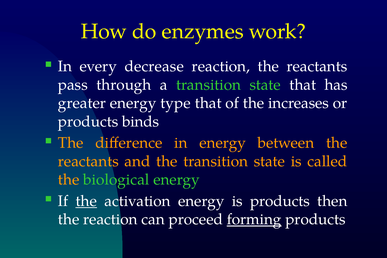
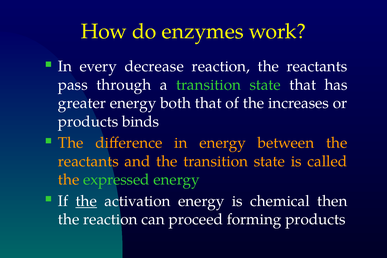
type: type -> both
biological: biological -> expressed
is products: products -> chemical
forming underline: present -> none
